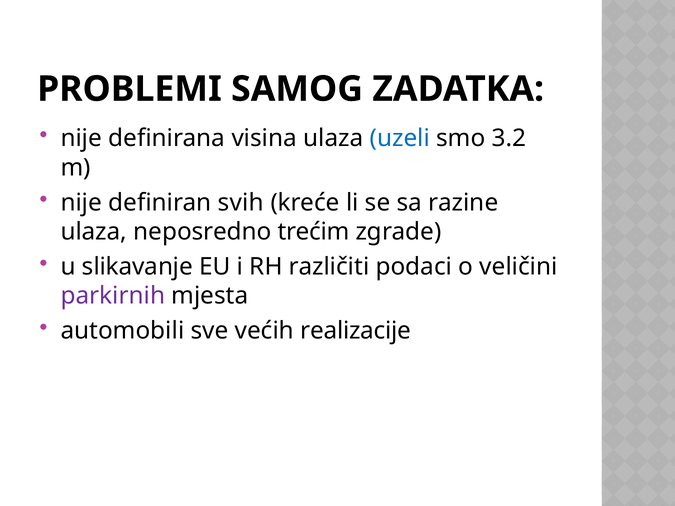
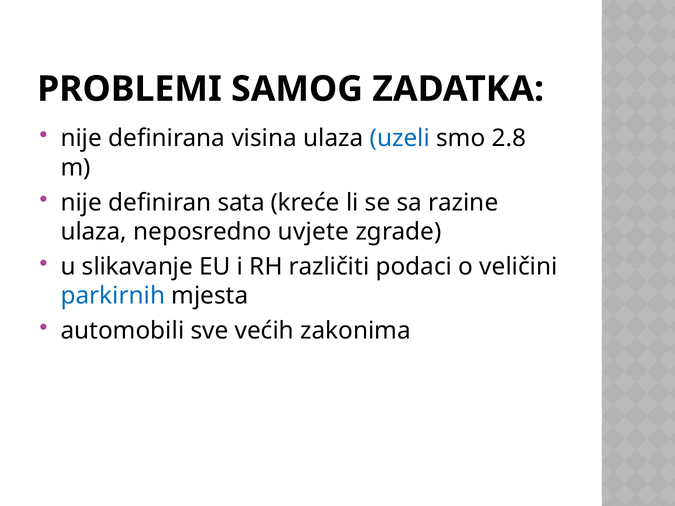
3.2: 3.2 -> 2.8
svih: svih -> sata
trećim: trećim -> uvjete
parkirnih colour: purple -> blue
realizacije: realizacije -> zakonima
